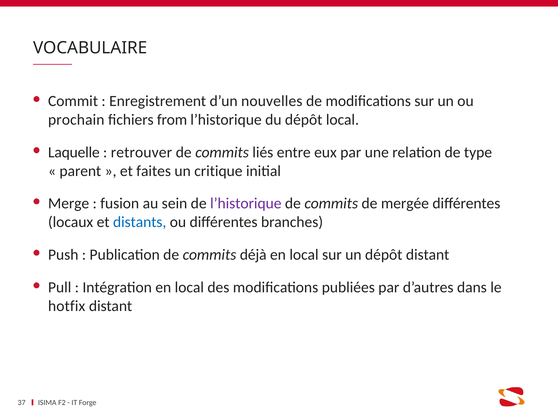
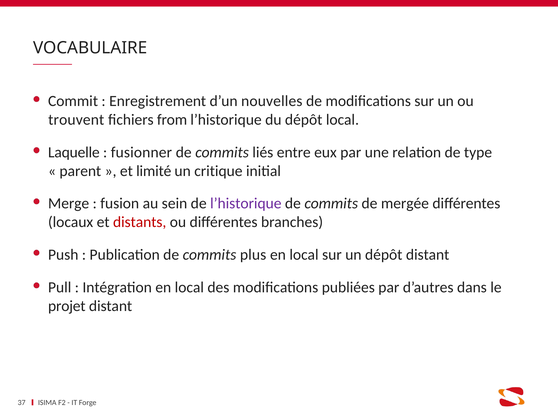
prochain: prochain -> trouvent
retrouver: retrouver -> fusionner
faites: faites -> limité
distants colour: blue -> red
déjà: déjà -> plus
hotfix: hotfix -> projet
